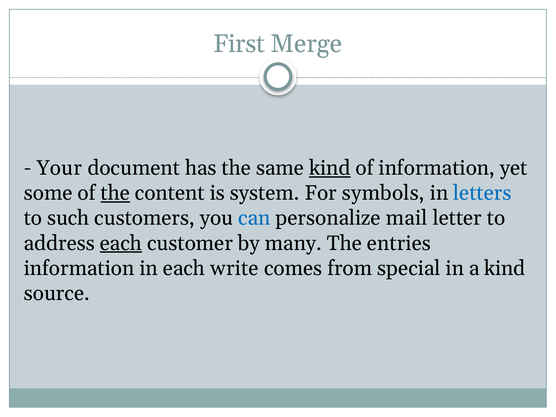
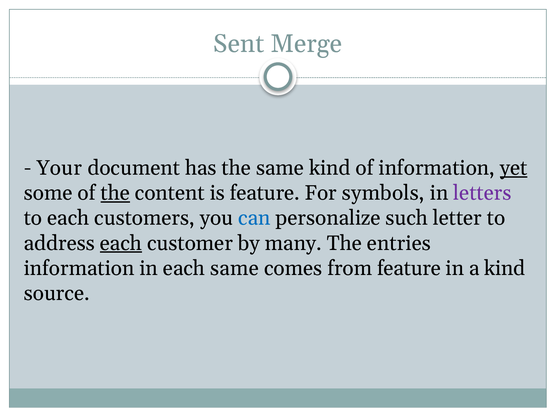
First: First -> Sent
kind at (330, 168) underline: present -> none
yet underline: none -> present
is system: system -> feature
letters colour: blue -> purple
to such: such -> each
mail: mail -> such
each write: write -> same
from special: special -> feature
